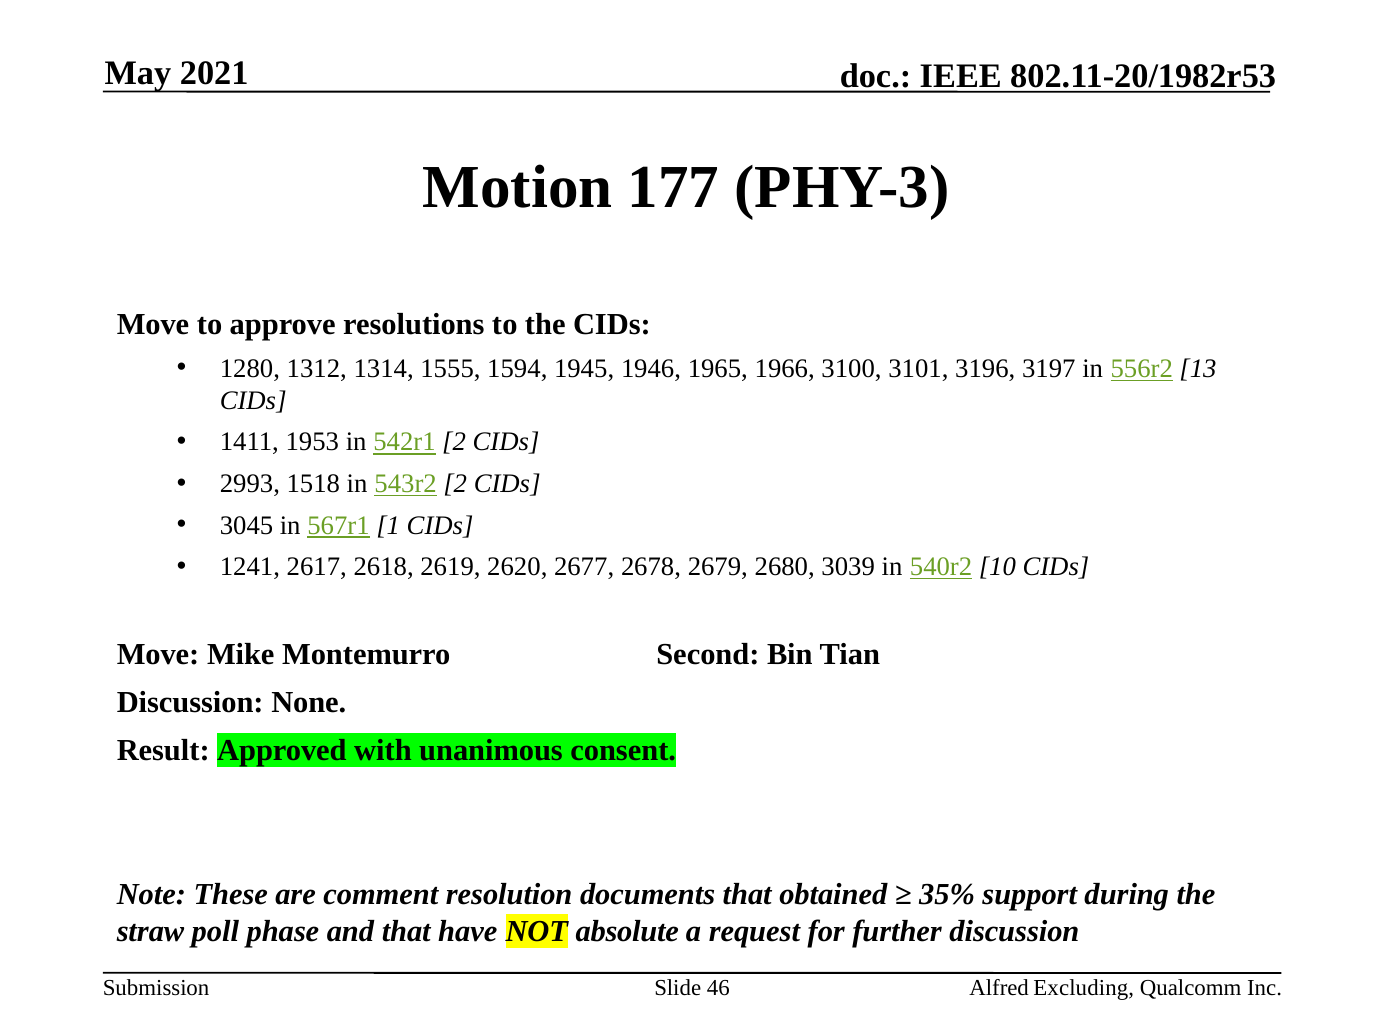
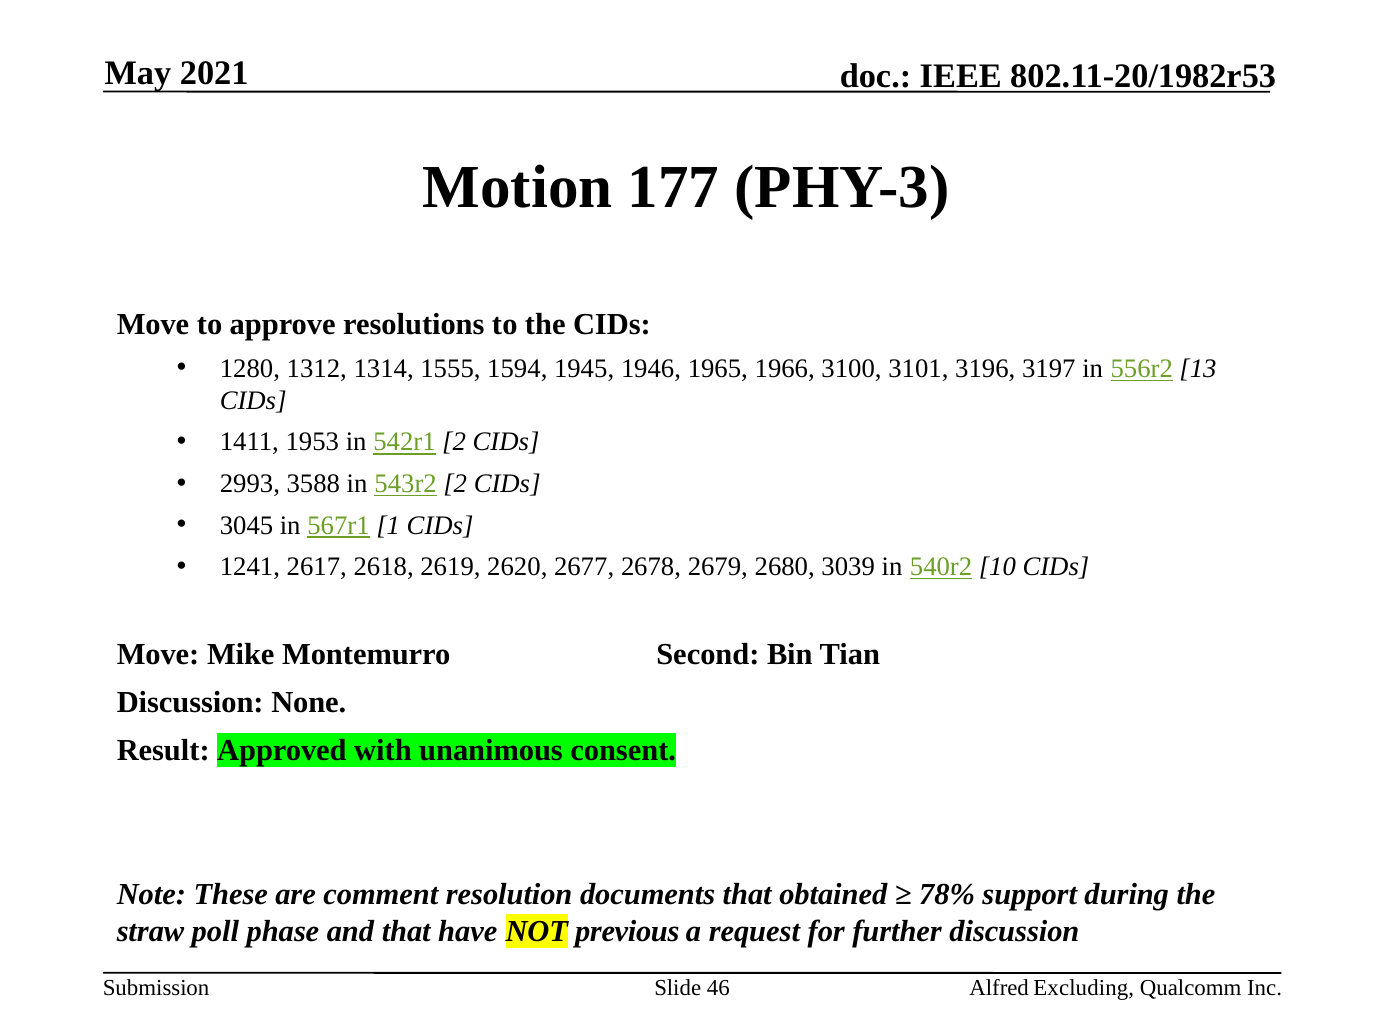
1518: 1518 -> 3588
35%: 35% -> 78%
absolute: absolute -> previous
